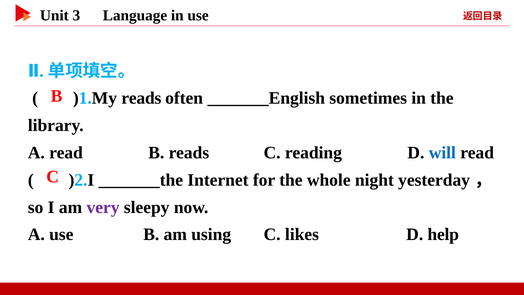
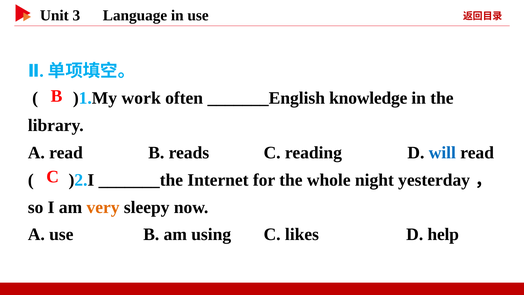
)1.My reads: reads -> work
sometimes: sometimes -> knowledge
very colour: purple -> orange
